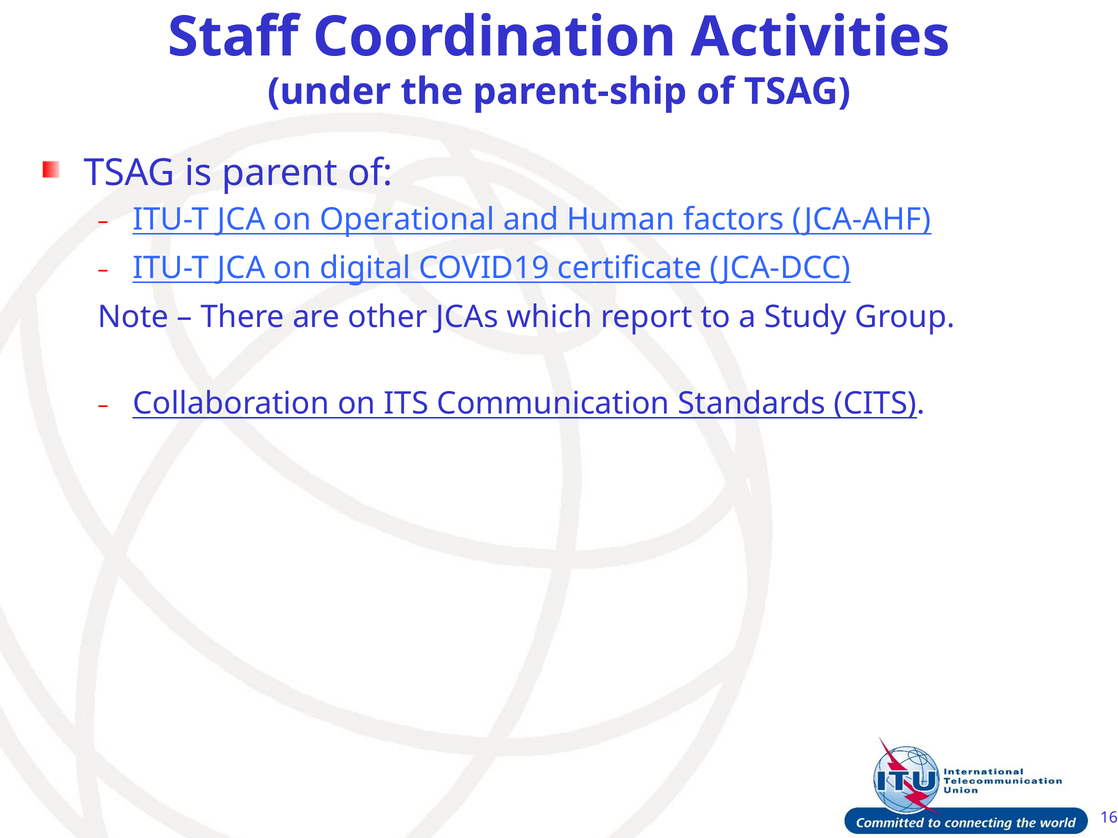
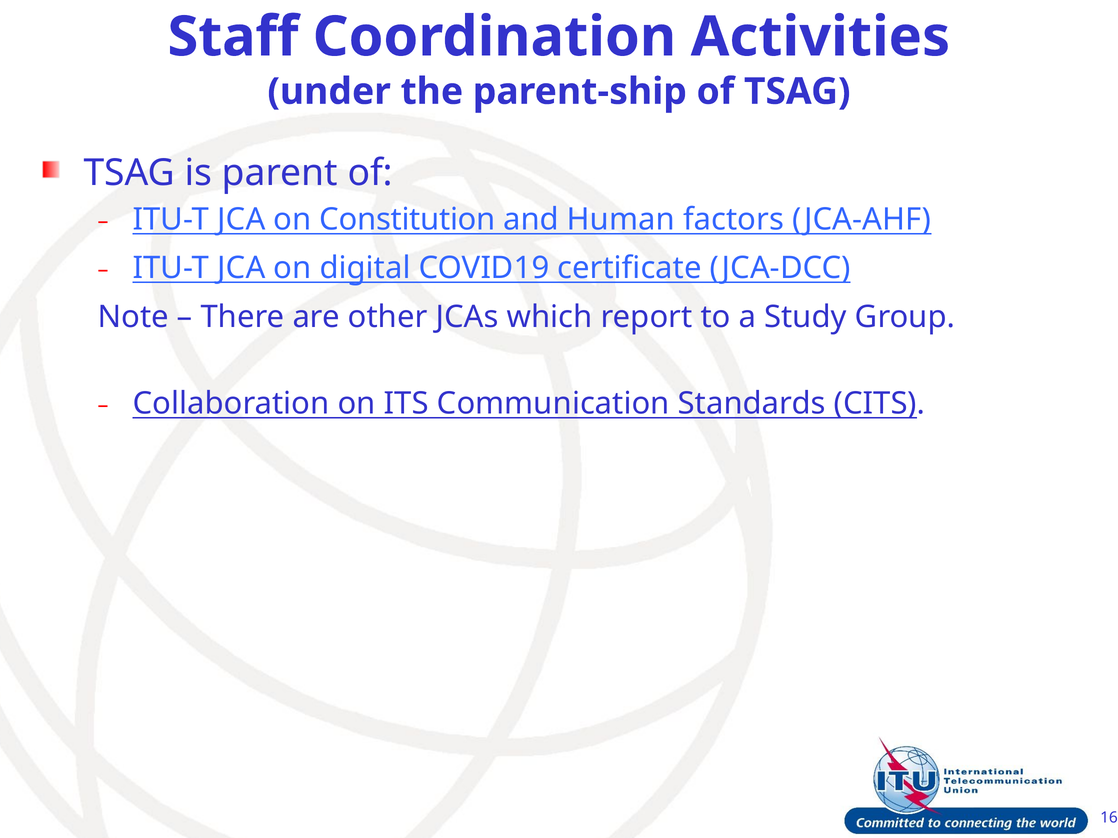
Operational: Operational -> Constitution
